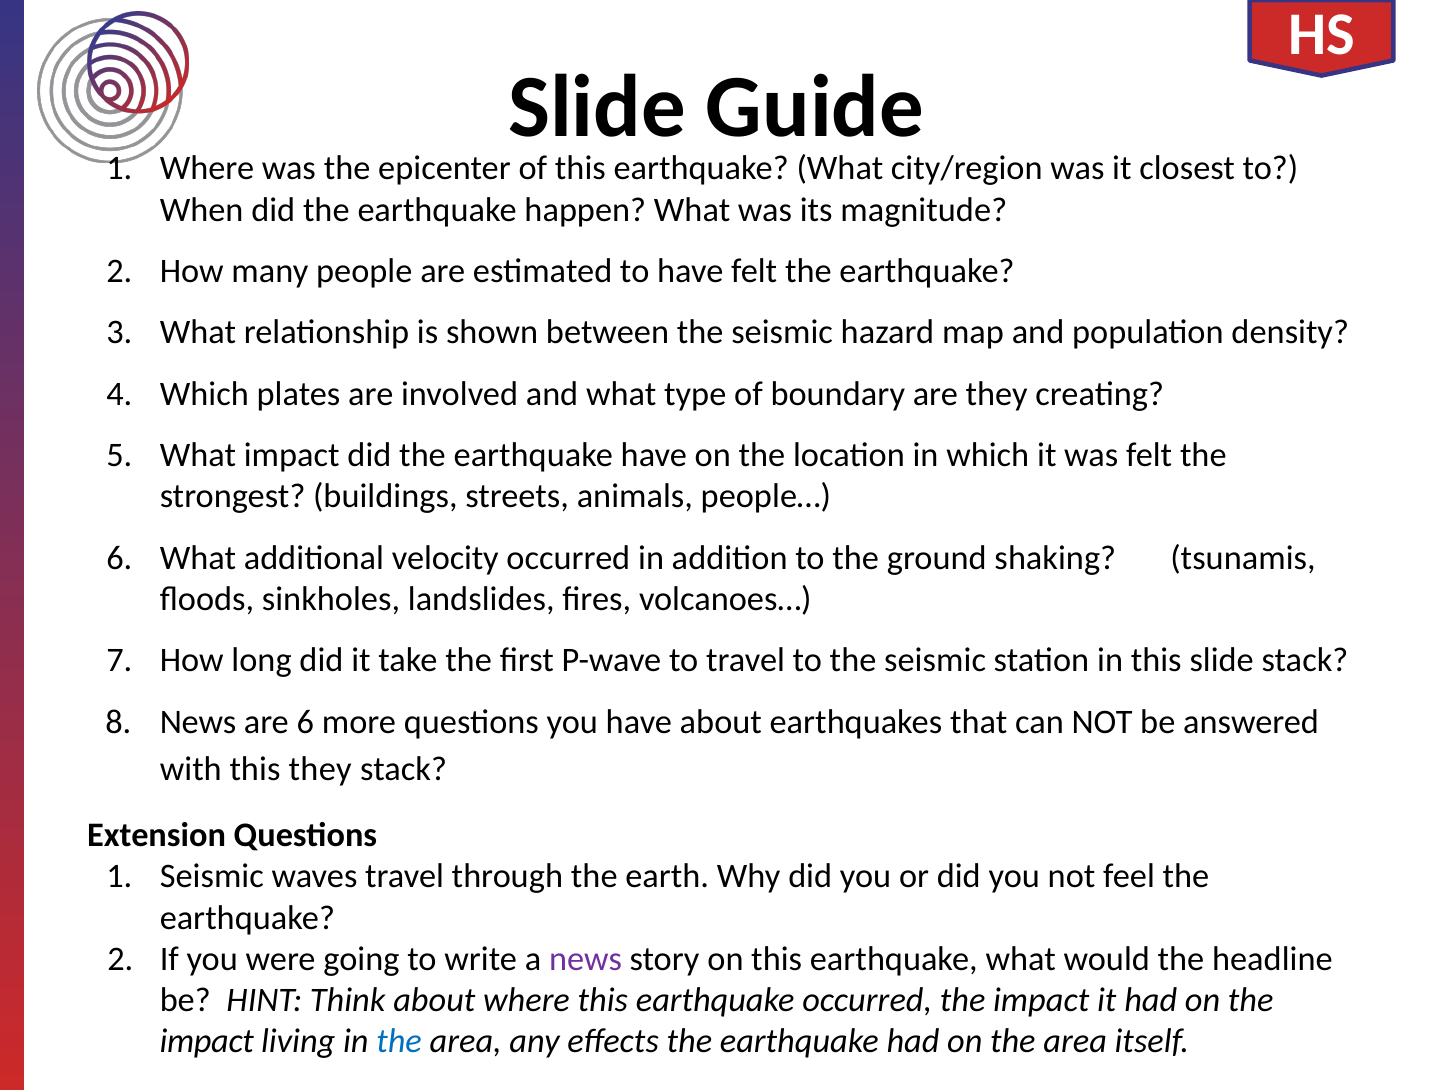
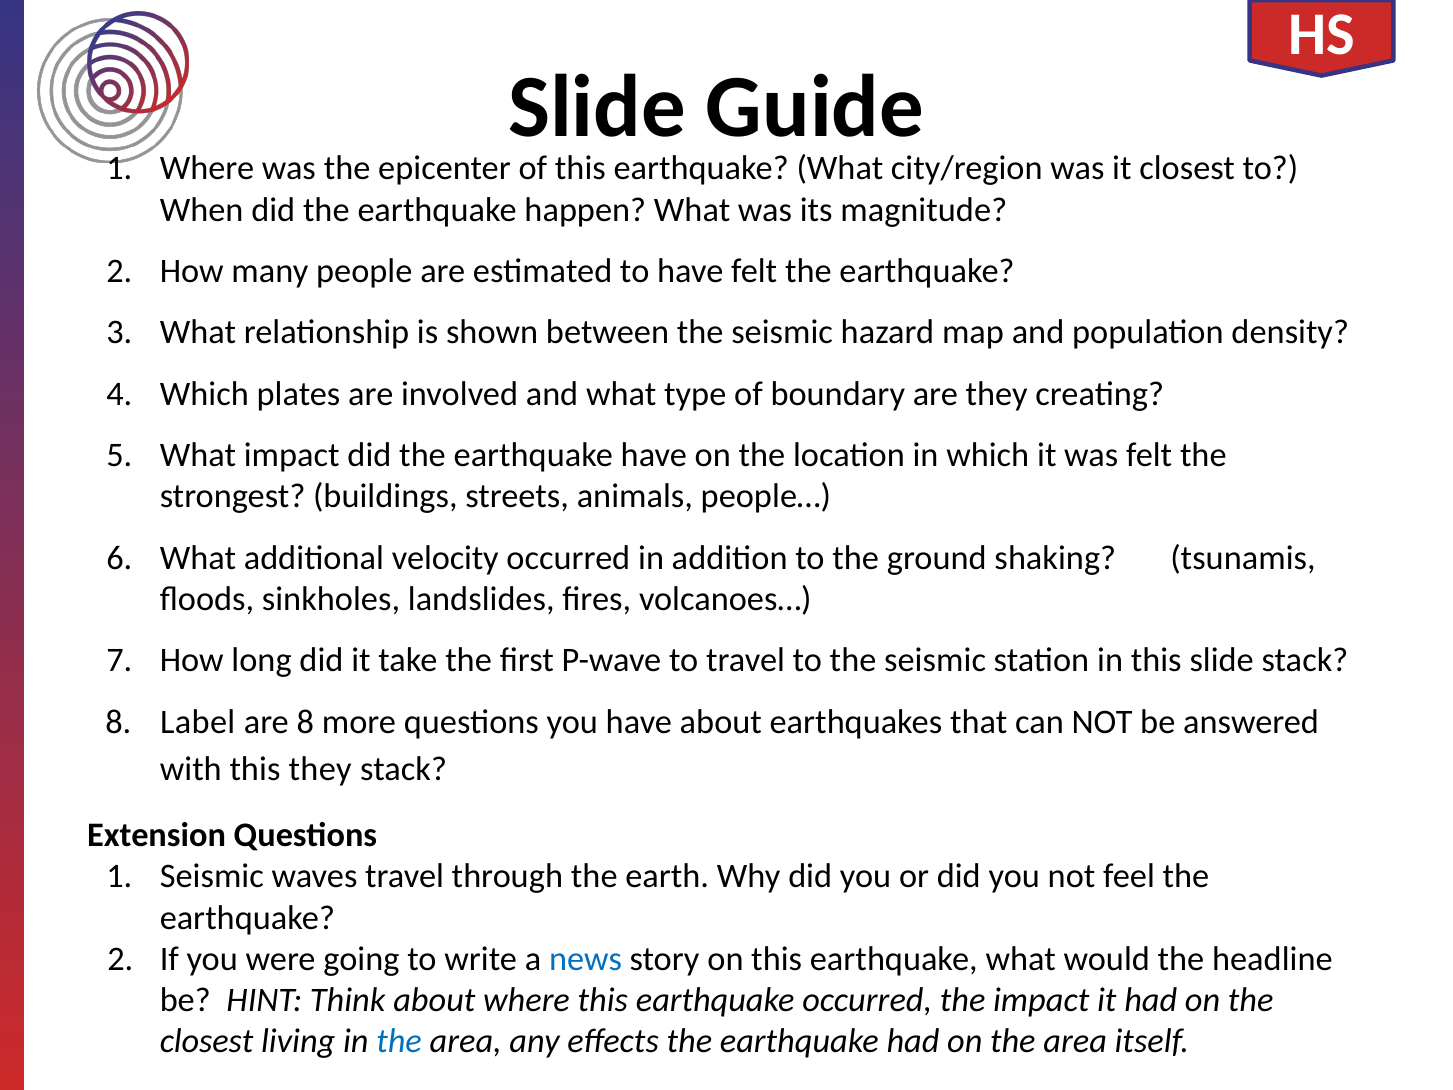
News at (198, 722): News -> Label
are 6: 6 -> 8
news at (586, 959) colour: purple -> blue
impact at (207, 1041): impact -> closest
